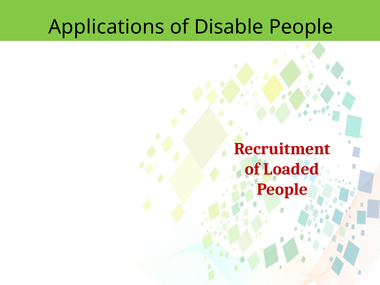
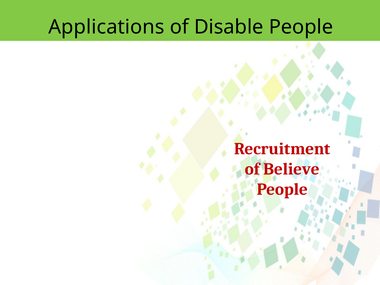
Loaded: Loaded -> Believe
